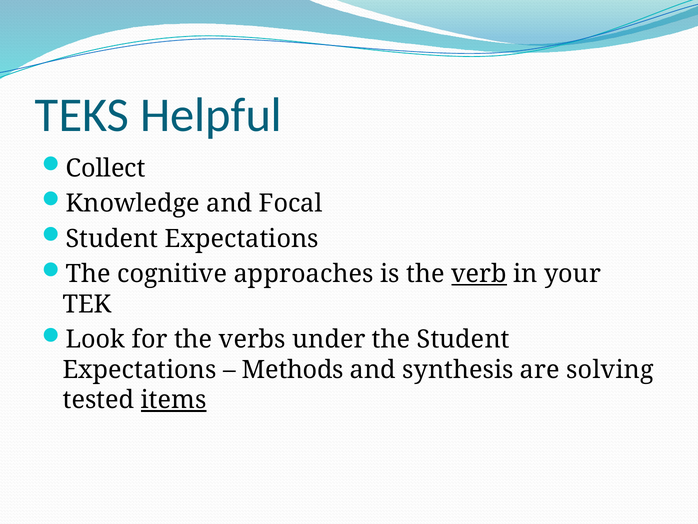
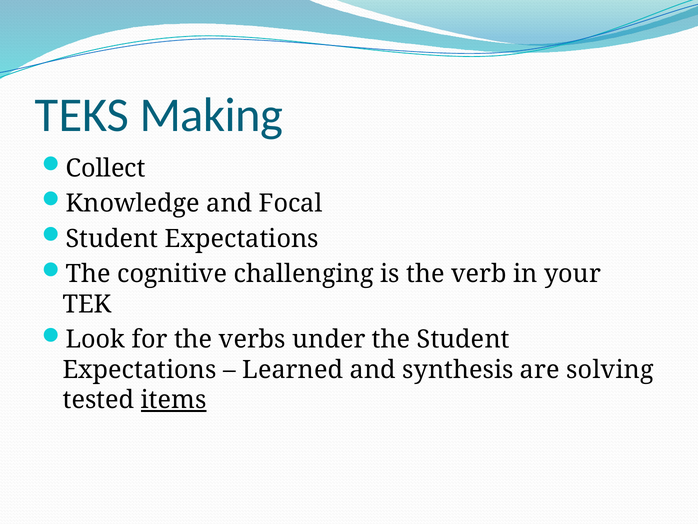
Helpful: Helpful -> Making
approaches: approaches -> challenging
verb underline: present -> none
Methods: Methods -> Learned
